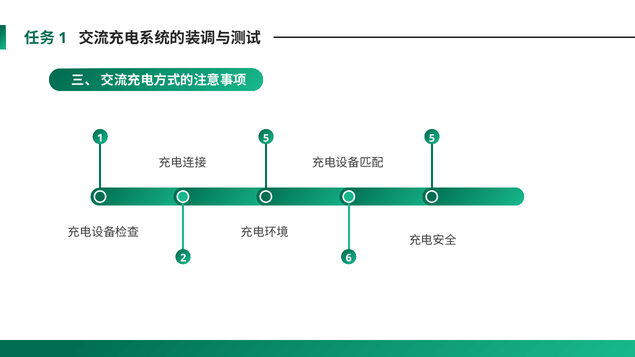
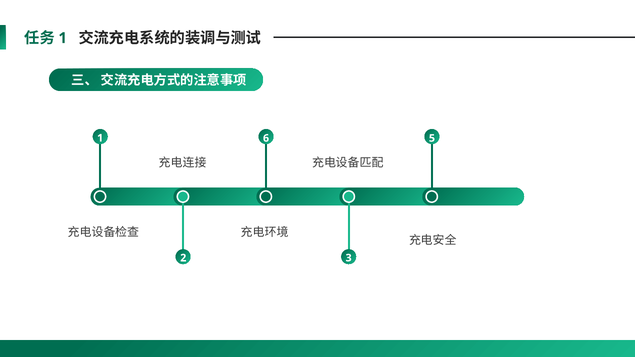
1 5: 5 -> 6
6: 6 -> 3
